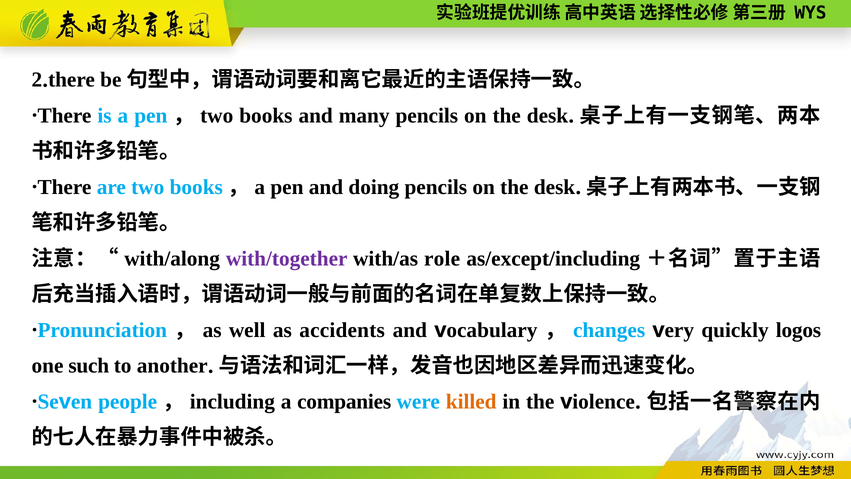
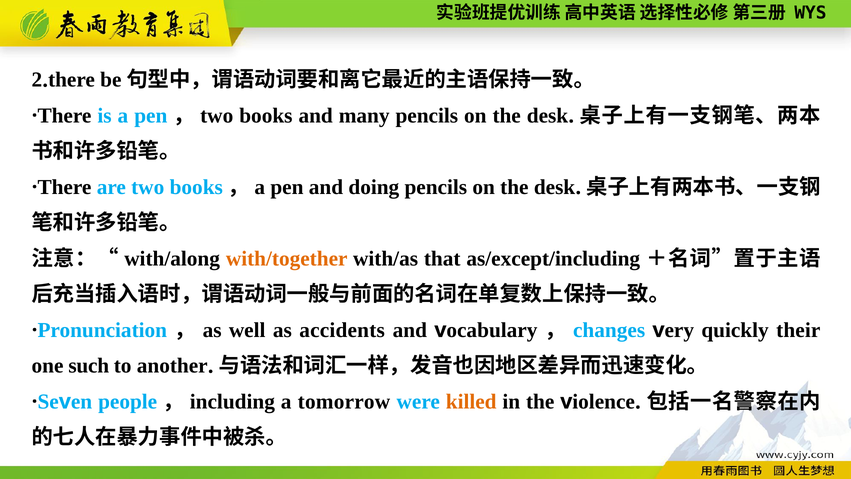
with/together colour: purple -> orange
role: role -> that
logos: logos -> their
companies: companies -> tomorrow
